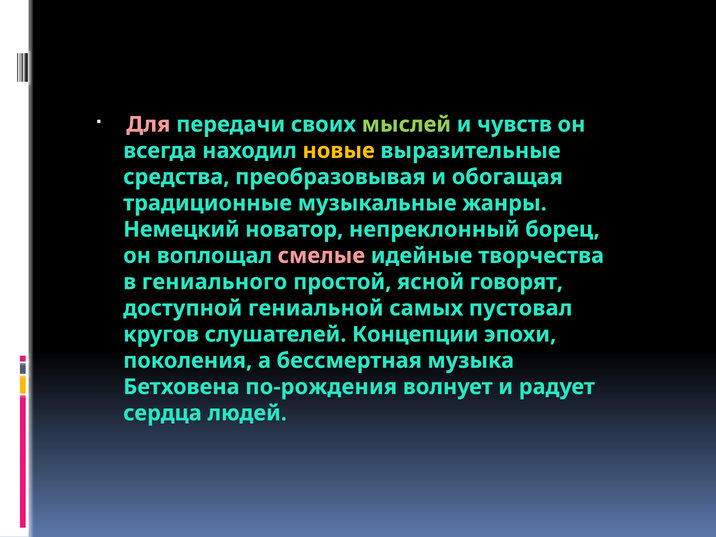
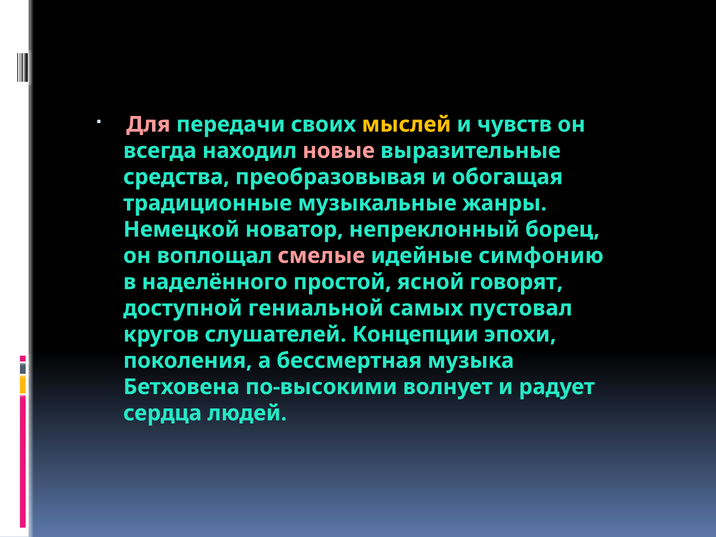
мыслей colour: light green -> yellow
новые colour: yellow -> pink
Немецкий: Немецкий -> Немецкой
творчества: творчества -> симфонию
гениального: гениального -> наделённого
по-рождения: по-рождения -> по-высокими
